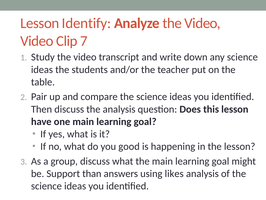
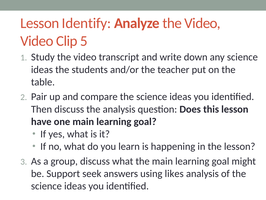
7: 7 -> 5
good: good -> learn
than: than -> seek
